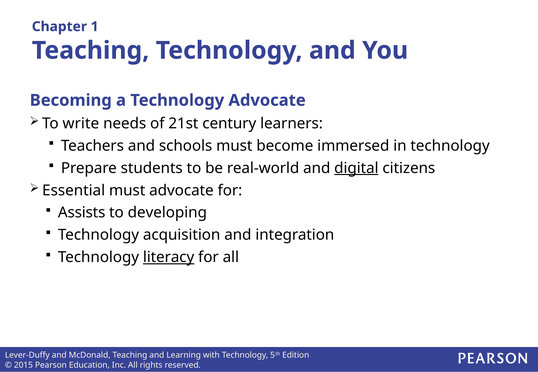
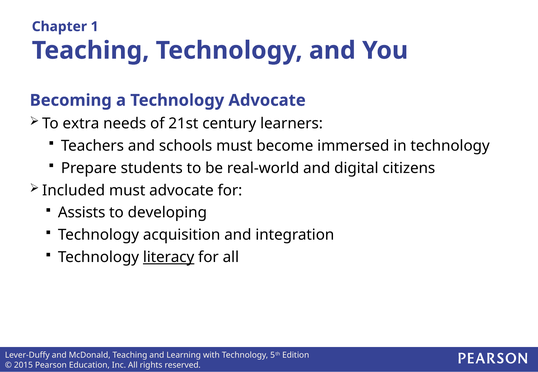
write: write -> extra
digital underline: present -> none
Essential: Essential -> Included
